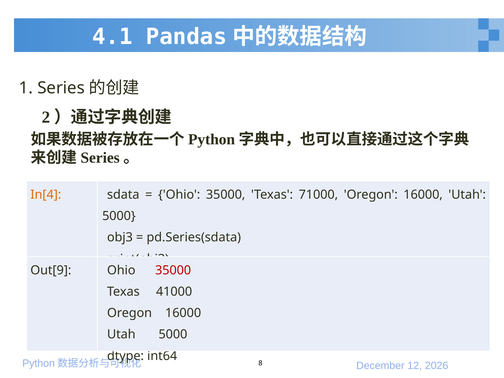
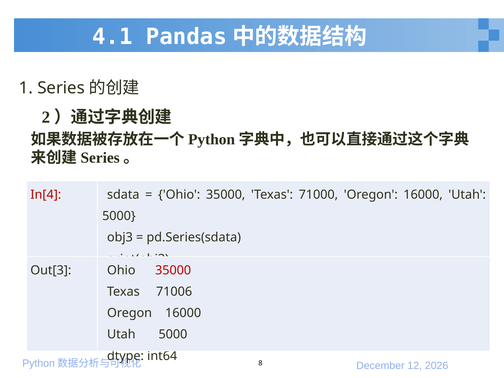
In[4 colour: orange -> red
Out[9: Out[9 -> Out[3
41000: 41000 -> 71006
